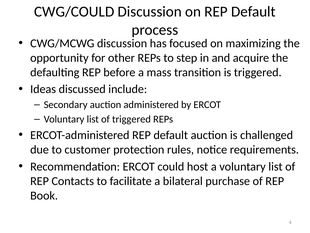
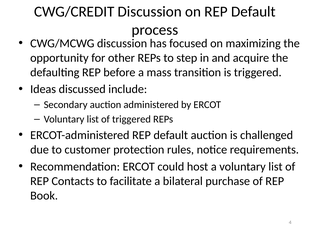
CWG/COULD: CWG/COULD -> CWG/CREDIT
